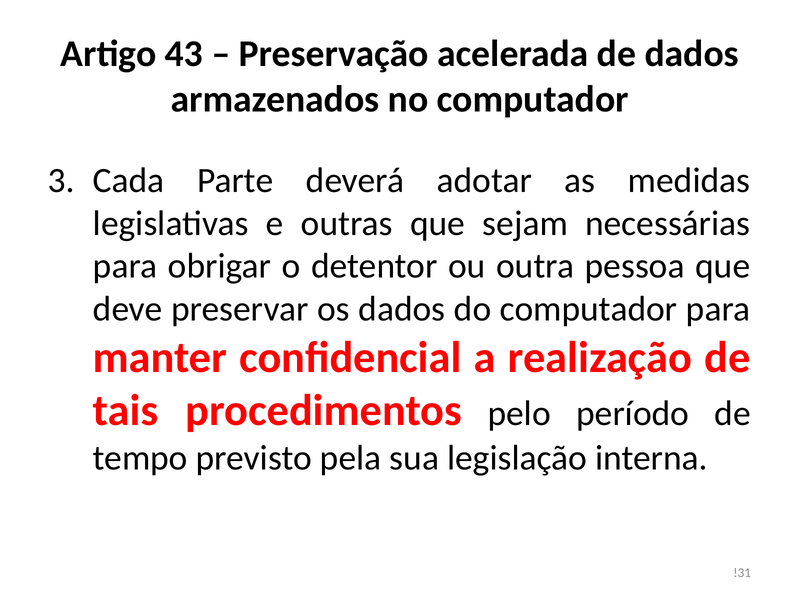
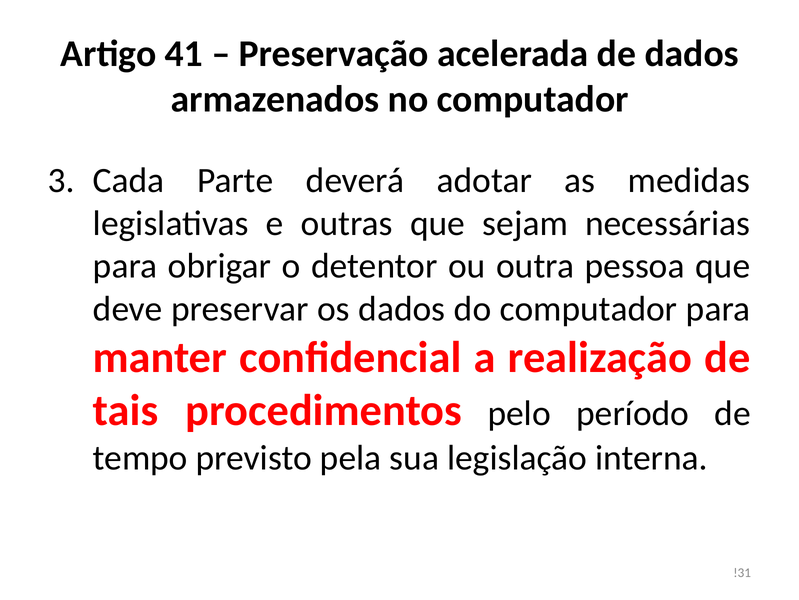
43: 43 -> 41
